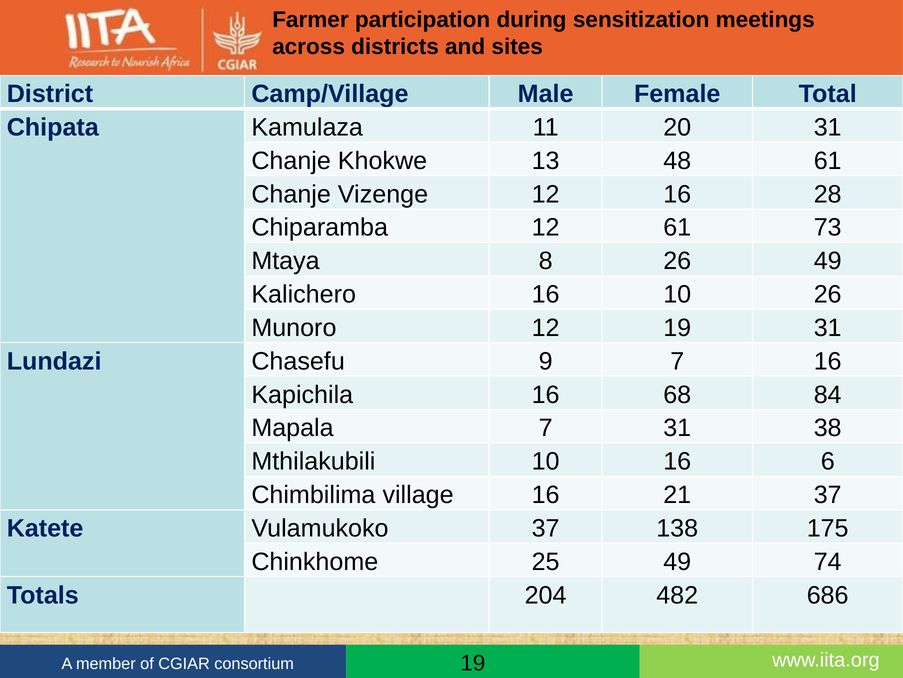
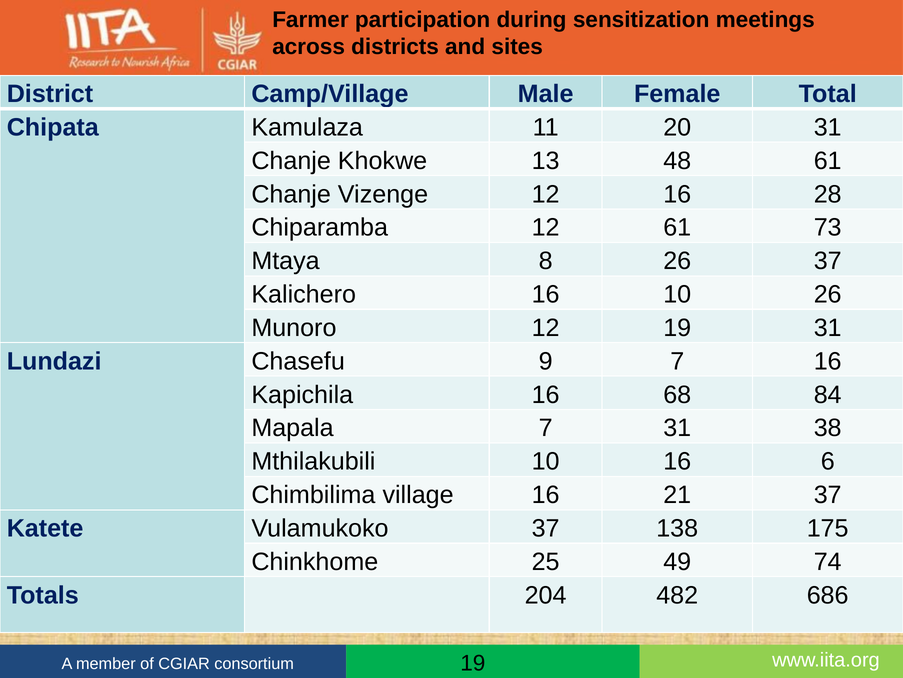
26 49: 49 -> 37
